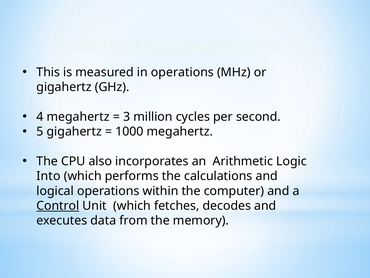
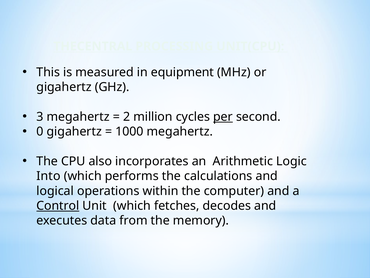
in operations: operations -> equipment
4: 4 -> 3
3: 3 -> 2
per underline: none -> present
5: 5 -> 0
